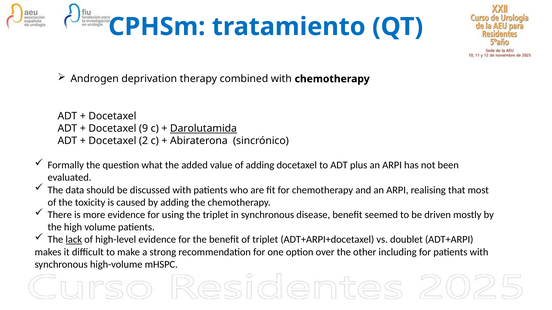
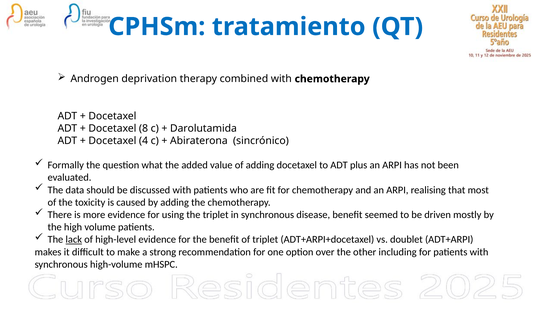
9: 9 -> 8
Darolutamida underline: present -> none
2: 2 -> 4
